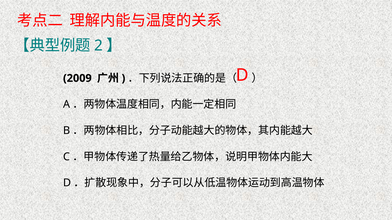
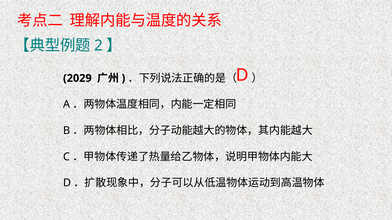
2009: 2009 -> 2029
